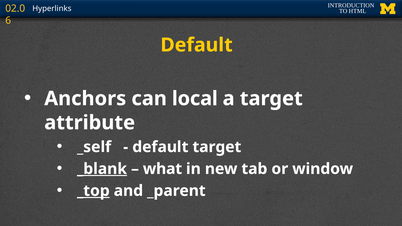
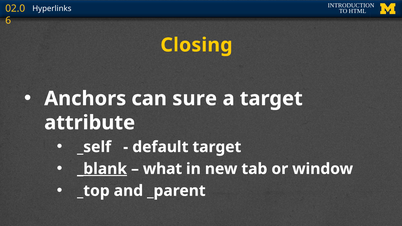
Default at (197, 45): Default -> Closing
local: local -> sure
_top underline: present -> none
